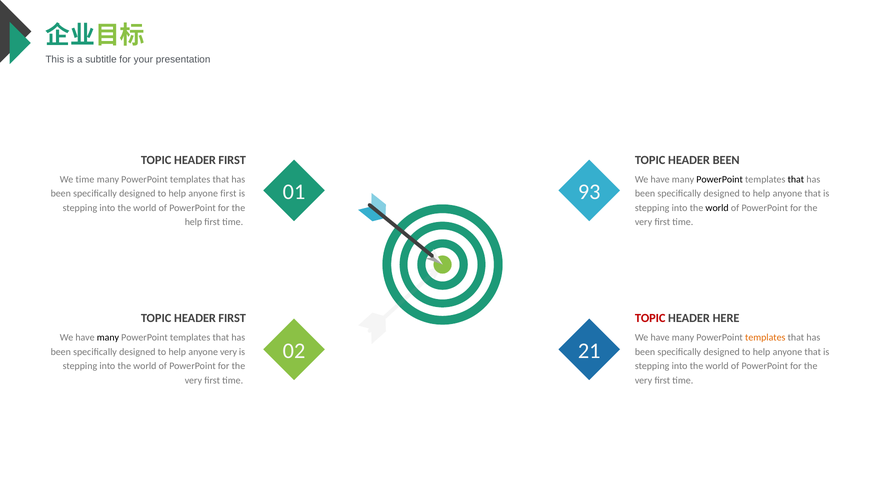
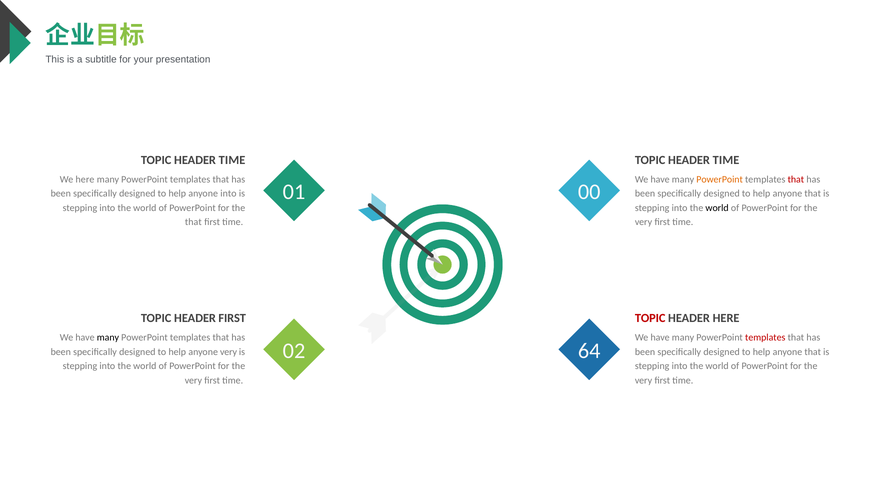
FIRST at (232, 160): FIRST -> TIME
BEEN at (726, 160): BEEN -> TIME
We time: time -> here
PowerPoint at (720, 179) colour: black -> orange
that at (796, 179) colour: black -> red
93: 93 -> 00
anyone first: first -> into
help at (193, 222): help -> that
templates at (765, 338) colour: orange -> red
21: 21 -> 64
